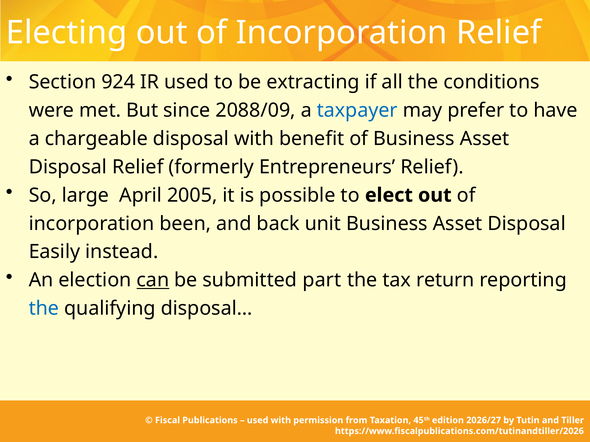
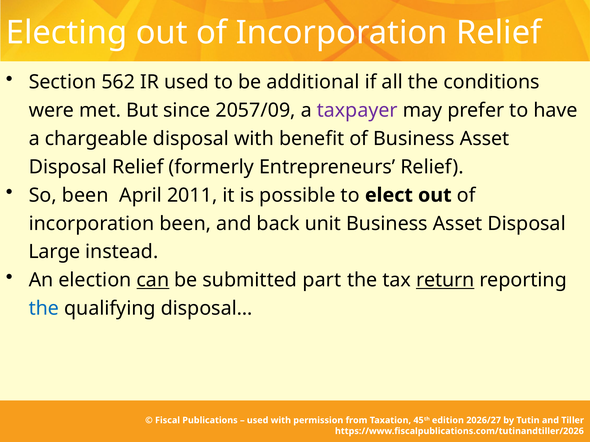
924: 924 -> 562
extracting: extracting -> additional
2088/09: 2088/09 -> 2057/09
taxpayer colour: blue -> purple
So large: large -> been
2005: 2005 -> 2011
Easily: Easily -> Large
return underline: none -> present
